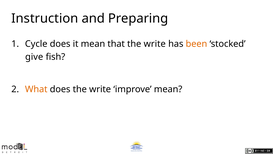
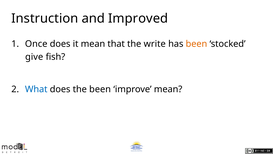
Preparing: Preparing -> Improved
Cycle: Cycle -> Once
What colour: orange -> blue
does the write: write -> been
